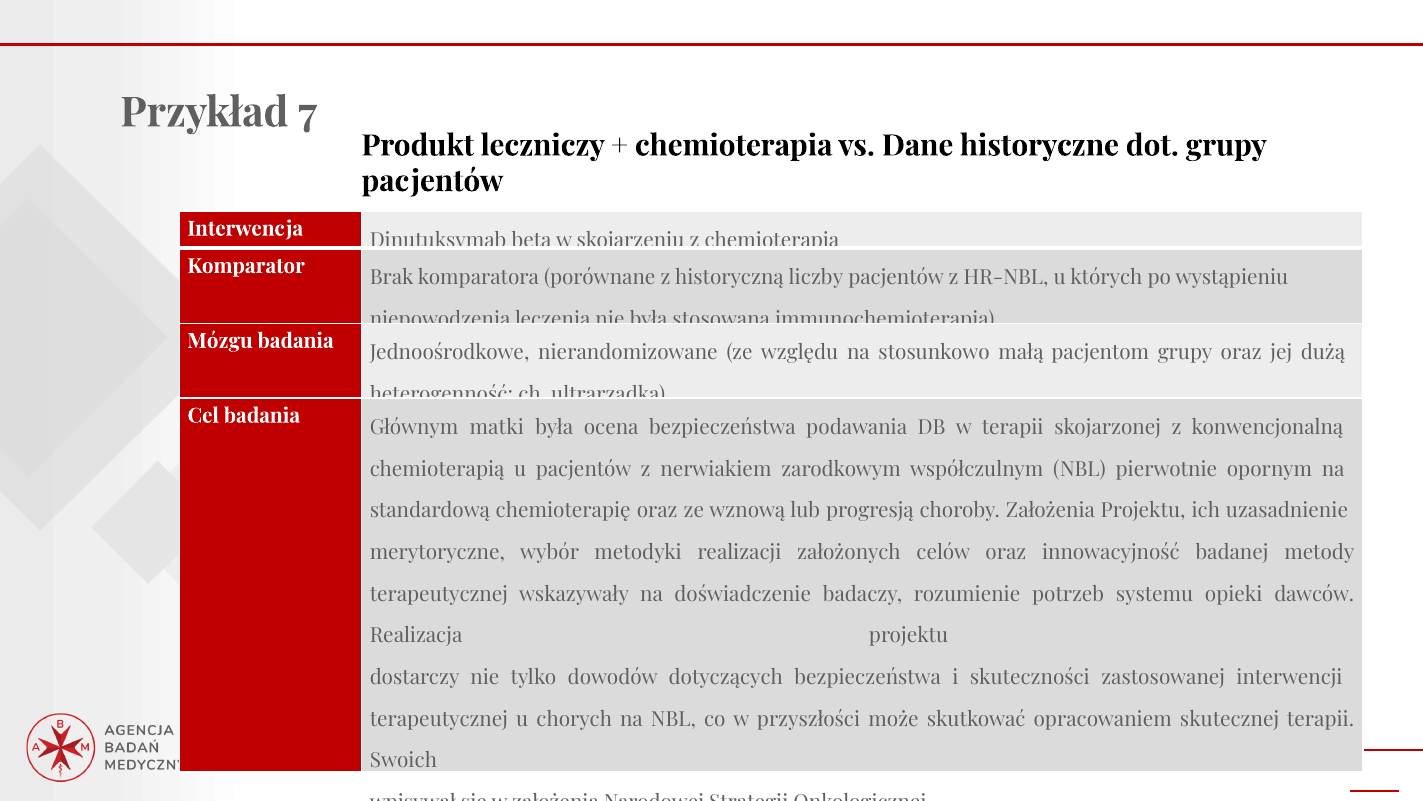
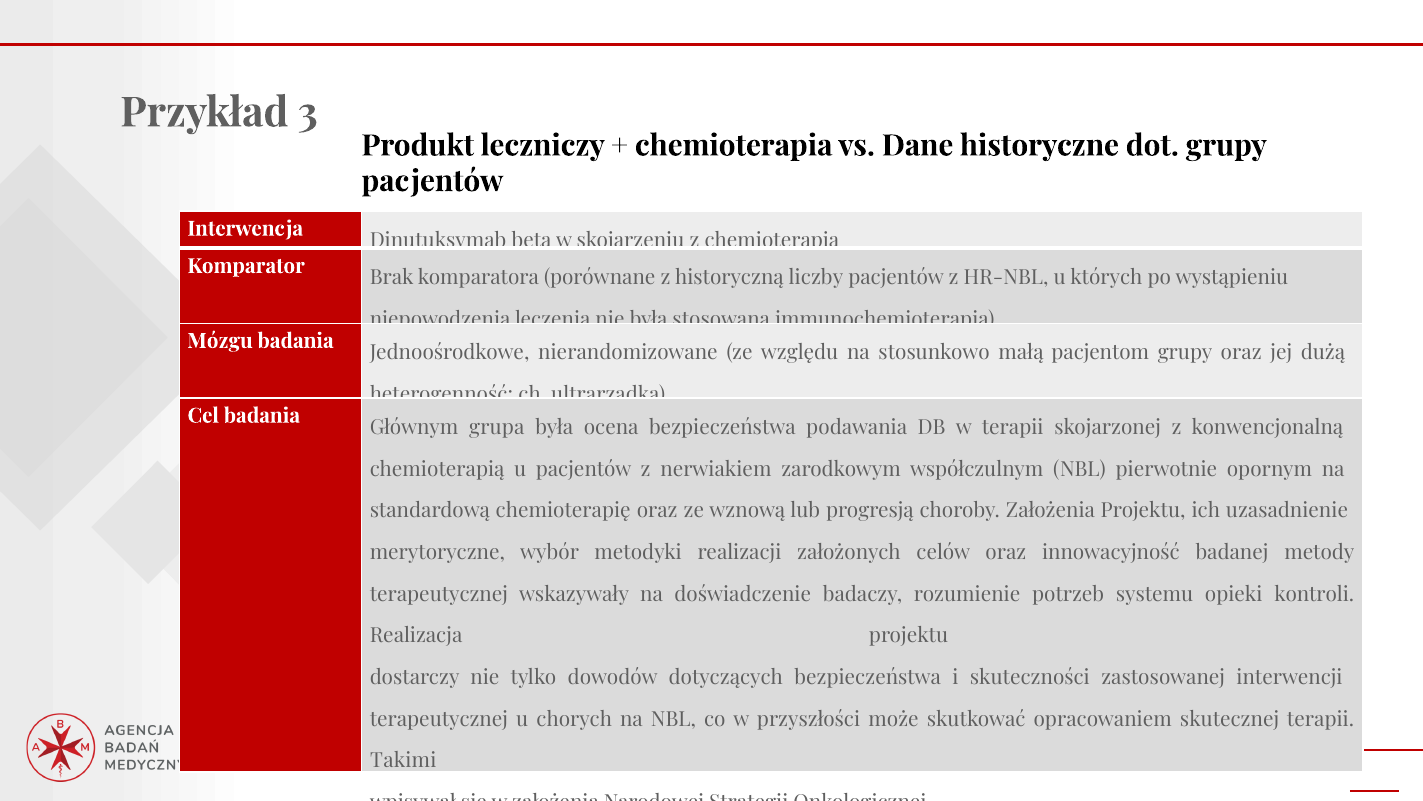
7: 7 -> 3
matki: matki -> grupa
dawców: dawców -> kontroli
Swoich: Swoich -> Takimi
